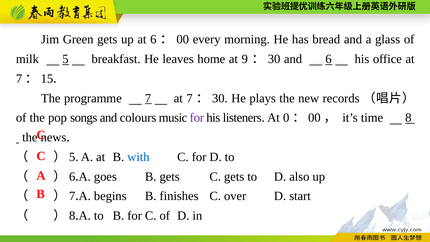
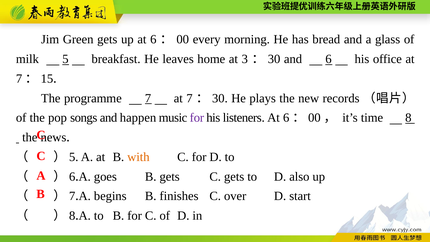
9: 9 -> 3
colours: colours -> happen
listeners At 0: 0 -> 6
with colour: blue -> orange
